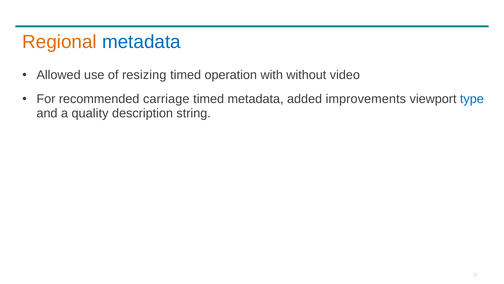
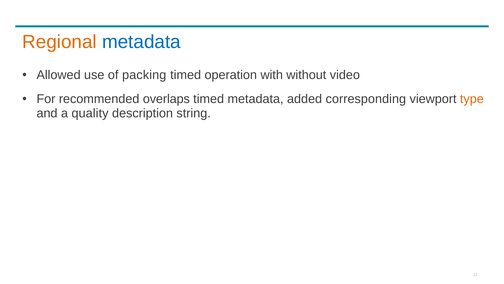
resizing: resizing -> packing
carriage: carriage -> overlaps
improvements: improvements -> corresponding
type colour: blue -> orange
